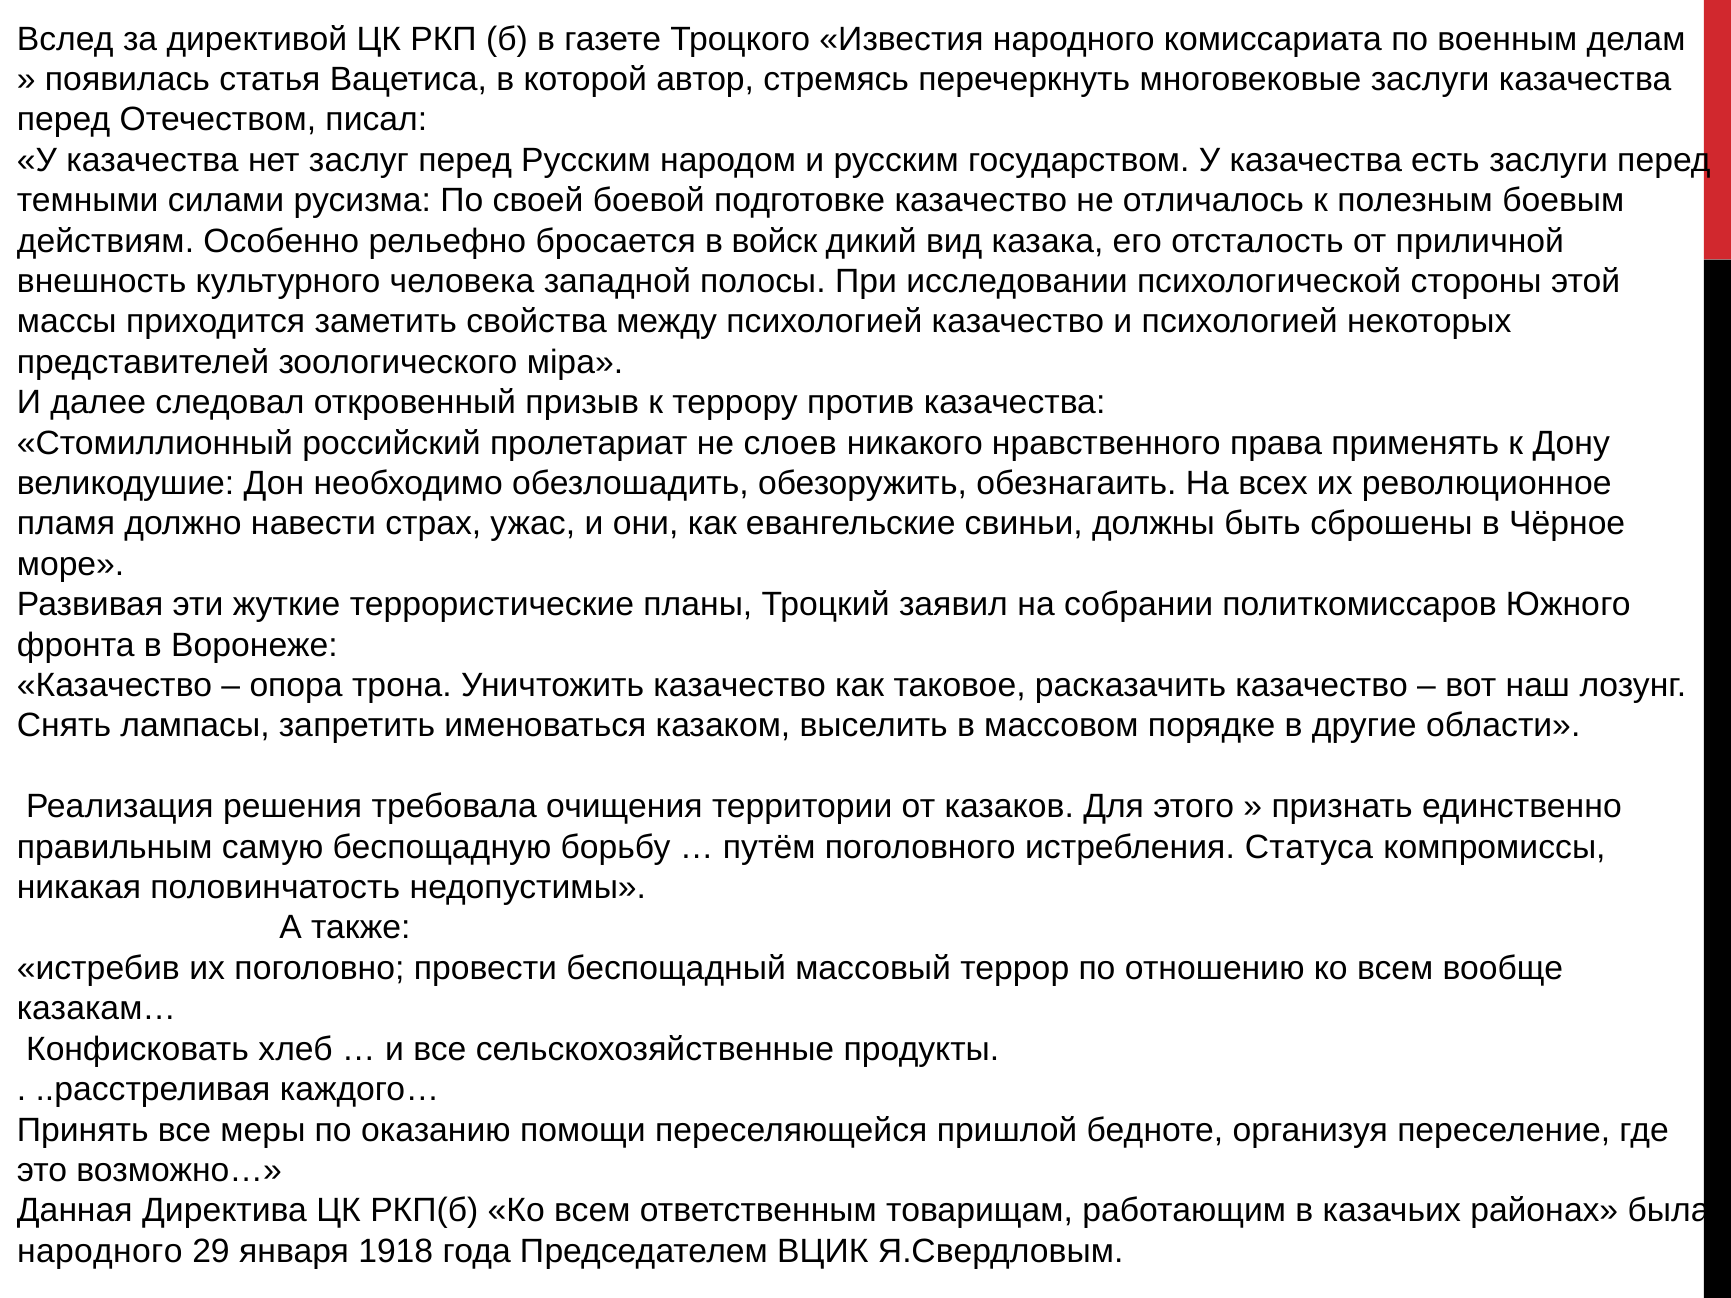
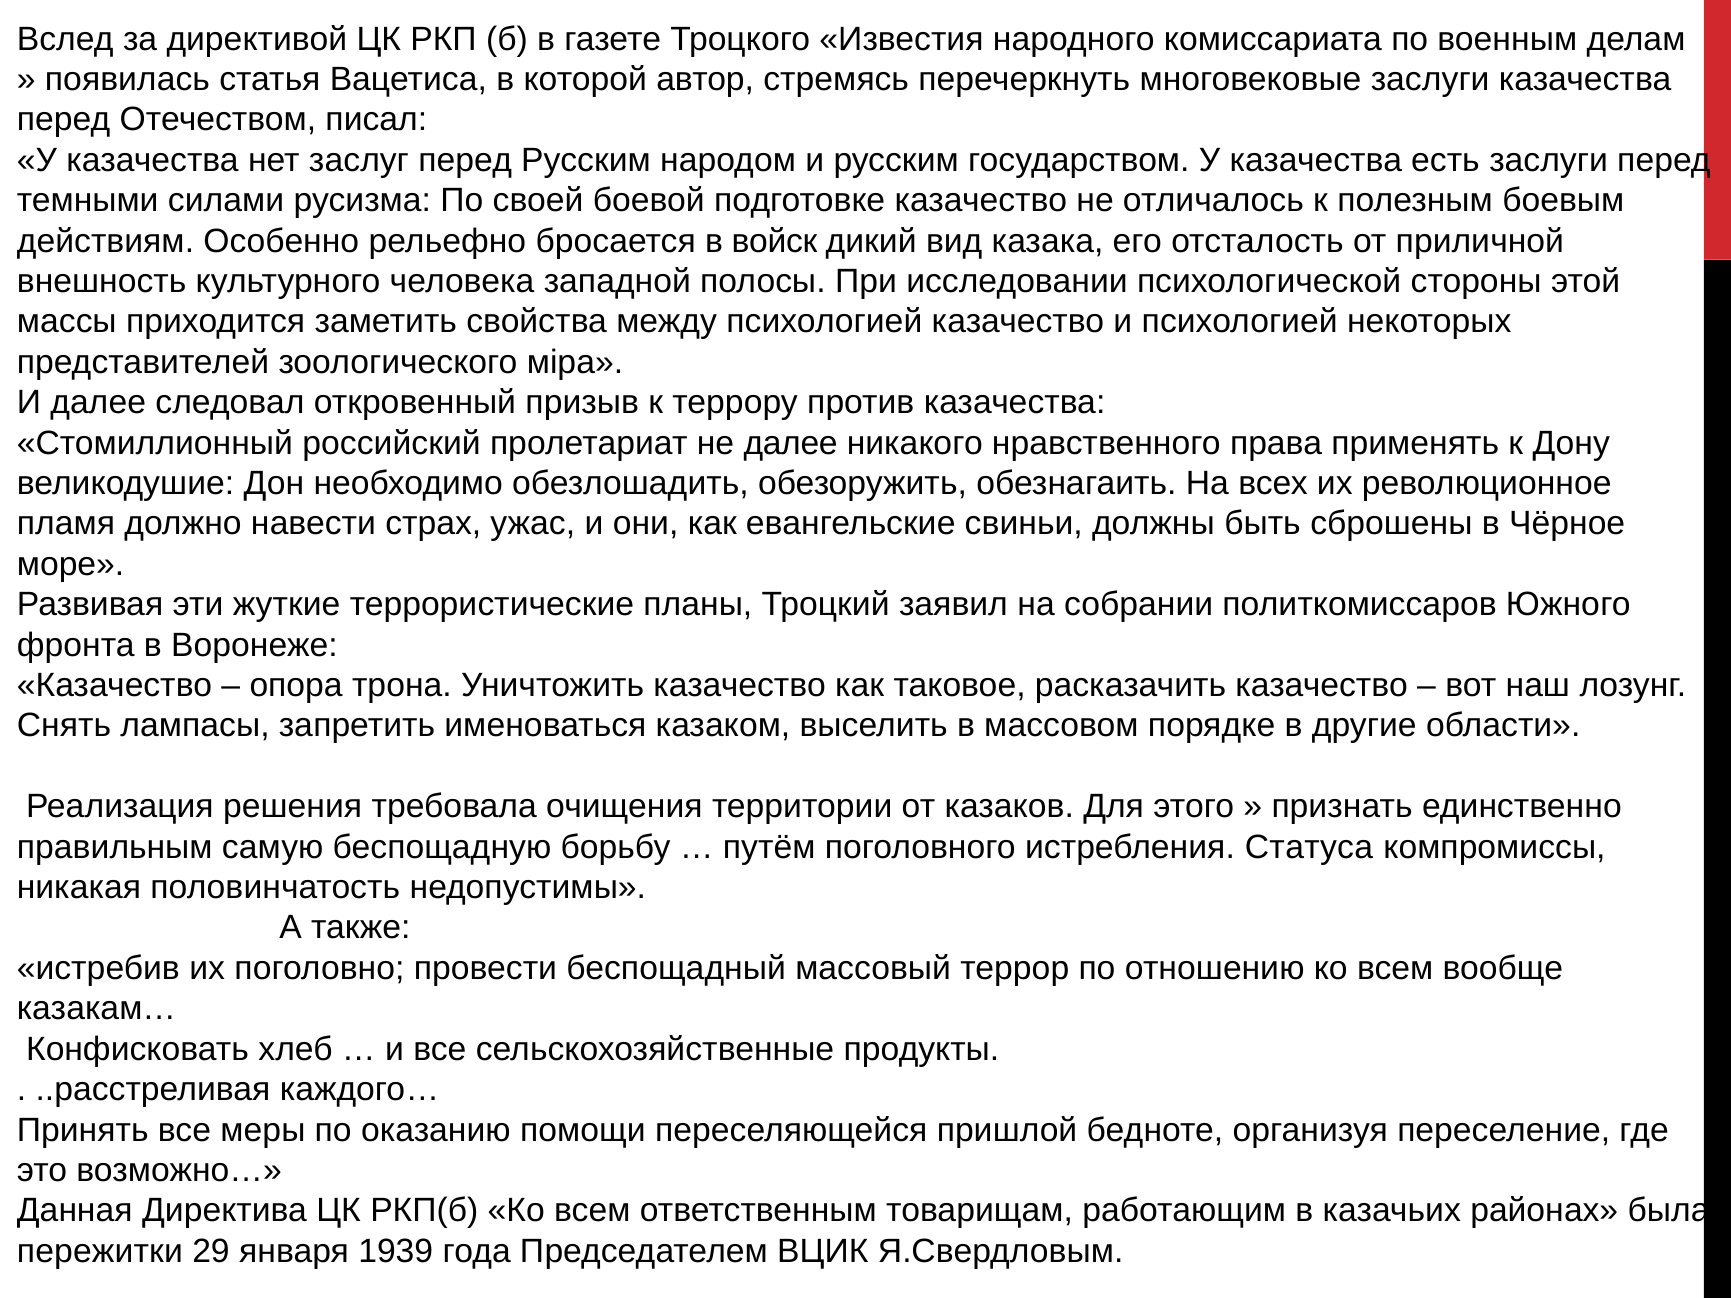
не слоев: слоев -> далее
народного at (100, 1251): народного -> пережитки
1918: 1918 -> 1939
